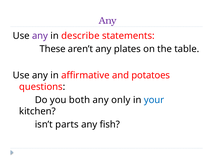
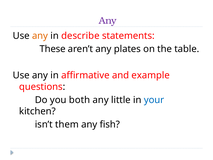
any at (40, 36) colour: purple -> orange
potatoes: potatoes -> example
only: only -> little
parts: parts -> them
